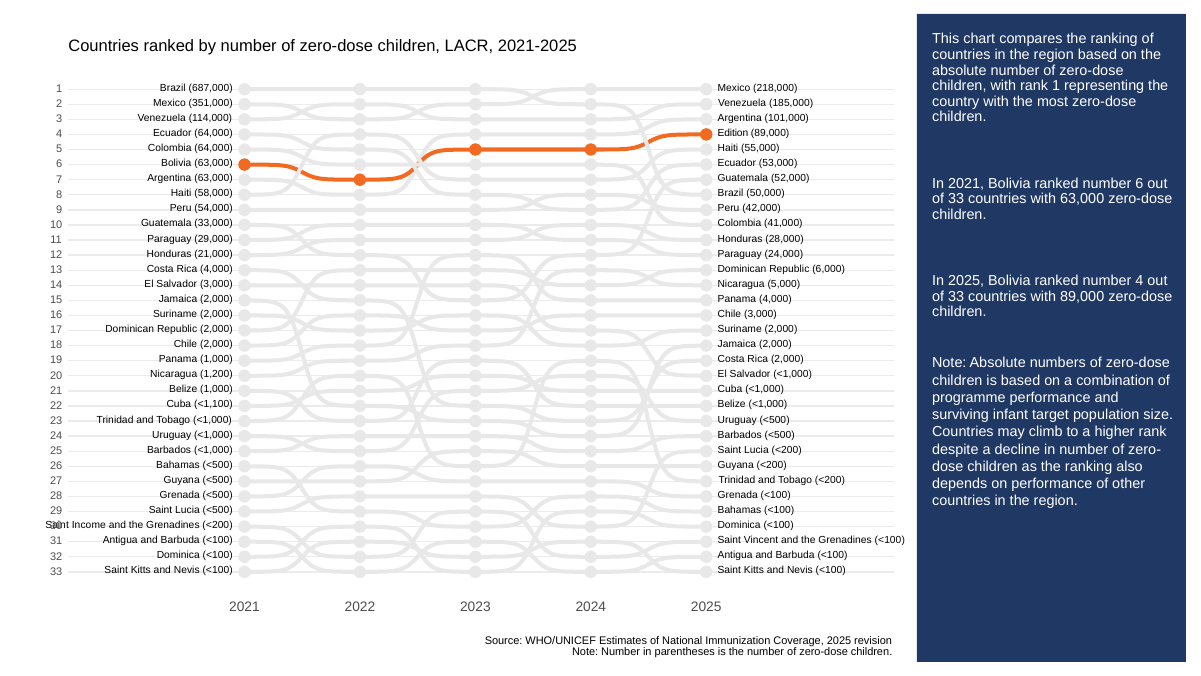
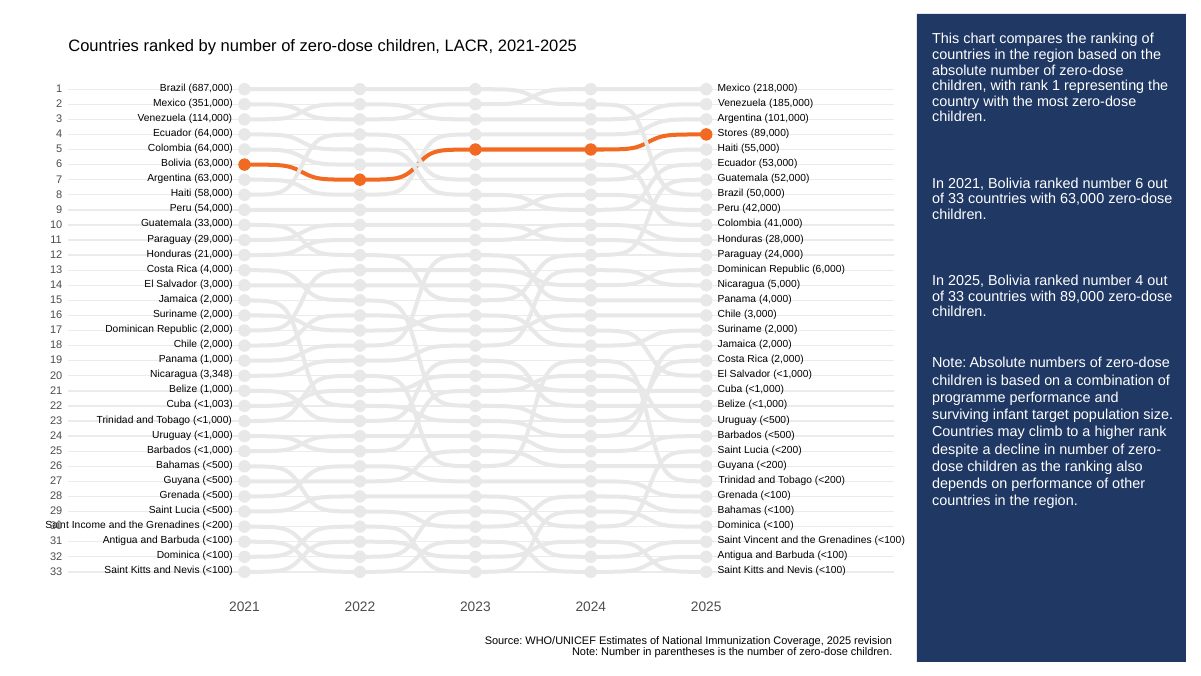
Edition: Edition -> Stores
1,200: 1,200 -> 3,348
<1,100: <1,100 -> <1,003
